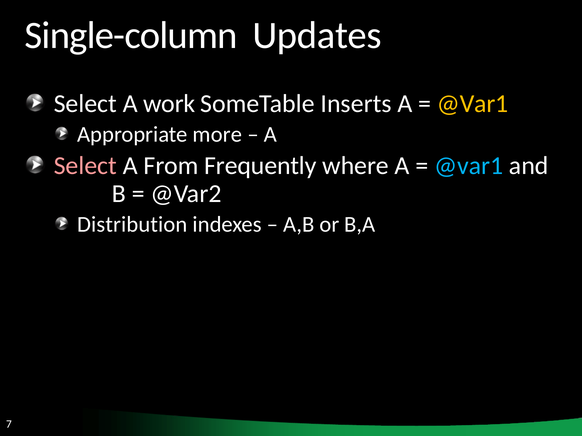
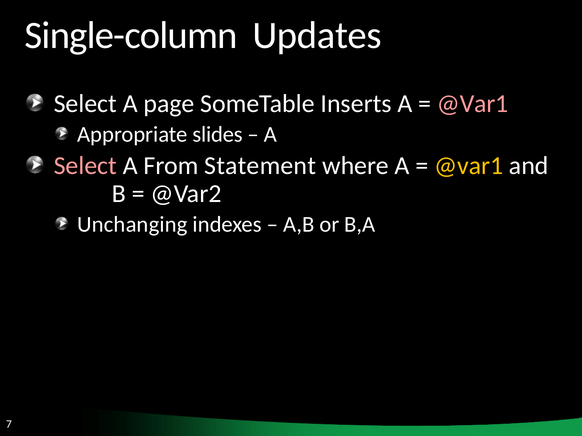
work: work -> page
@Var1 at (473, 104) colour: yellow -> pink
more: more -> slides
Frequently: Frequently -> Statement
@var1 at (469, 166) colour: light blue -> yellow
Distribution: Distribution -> Unchanging
